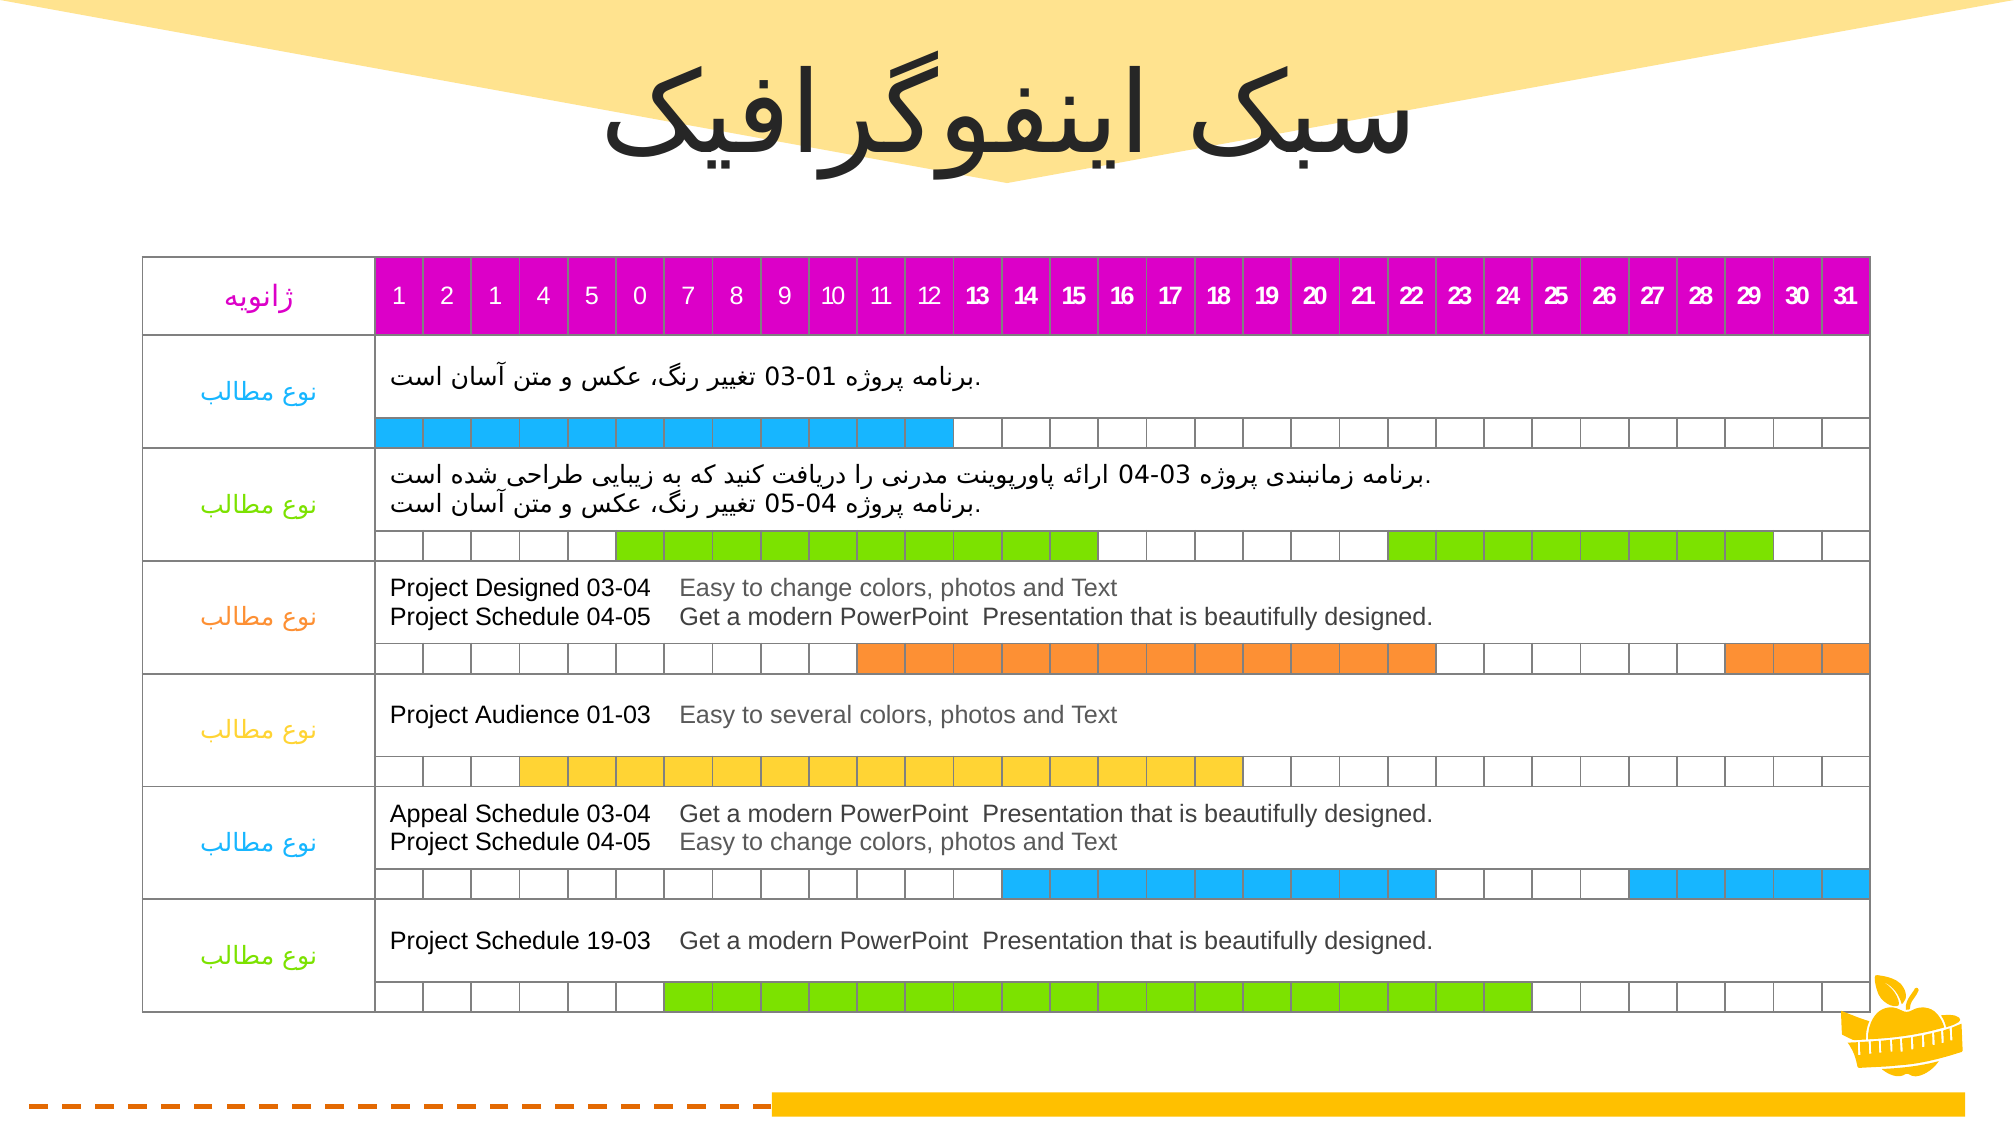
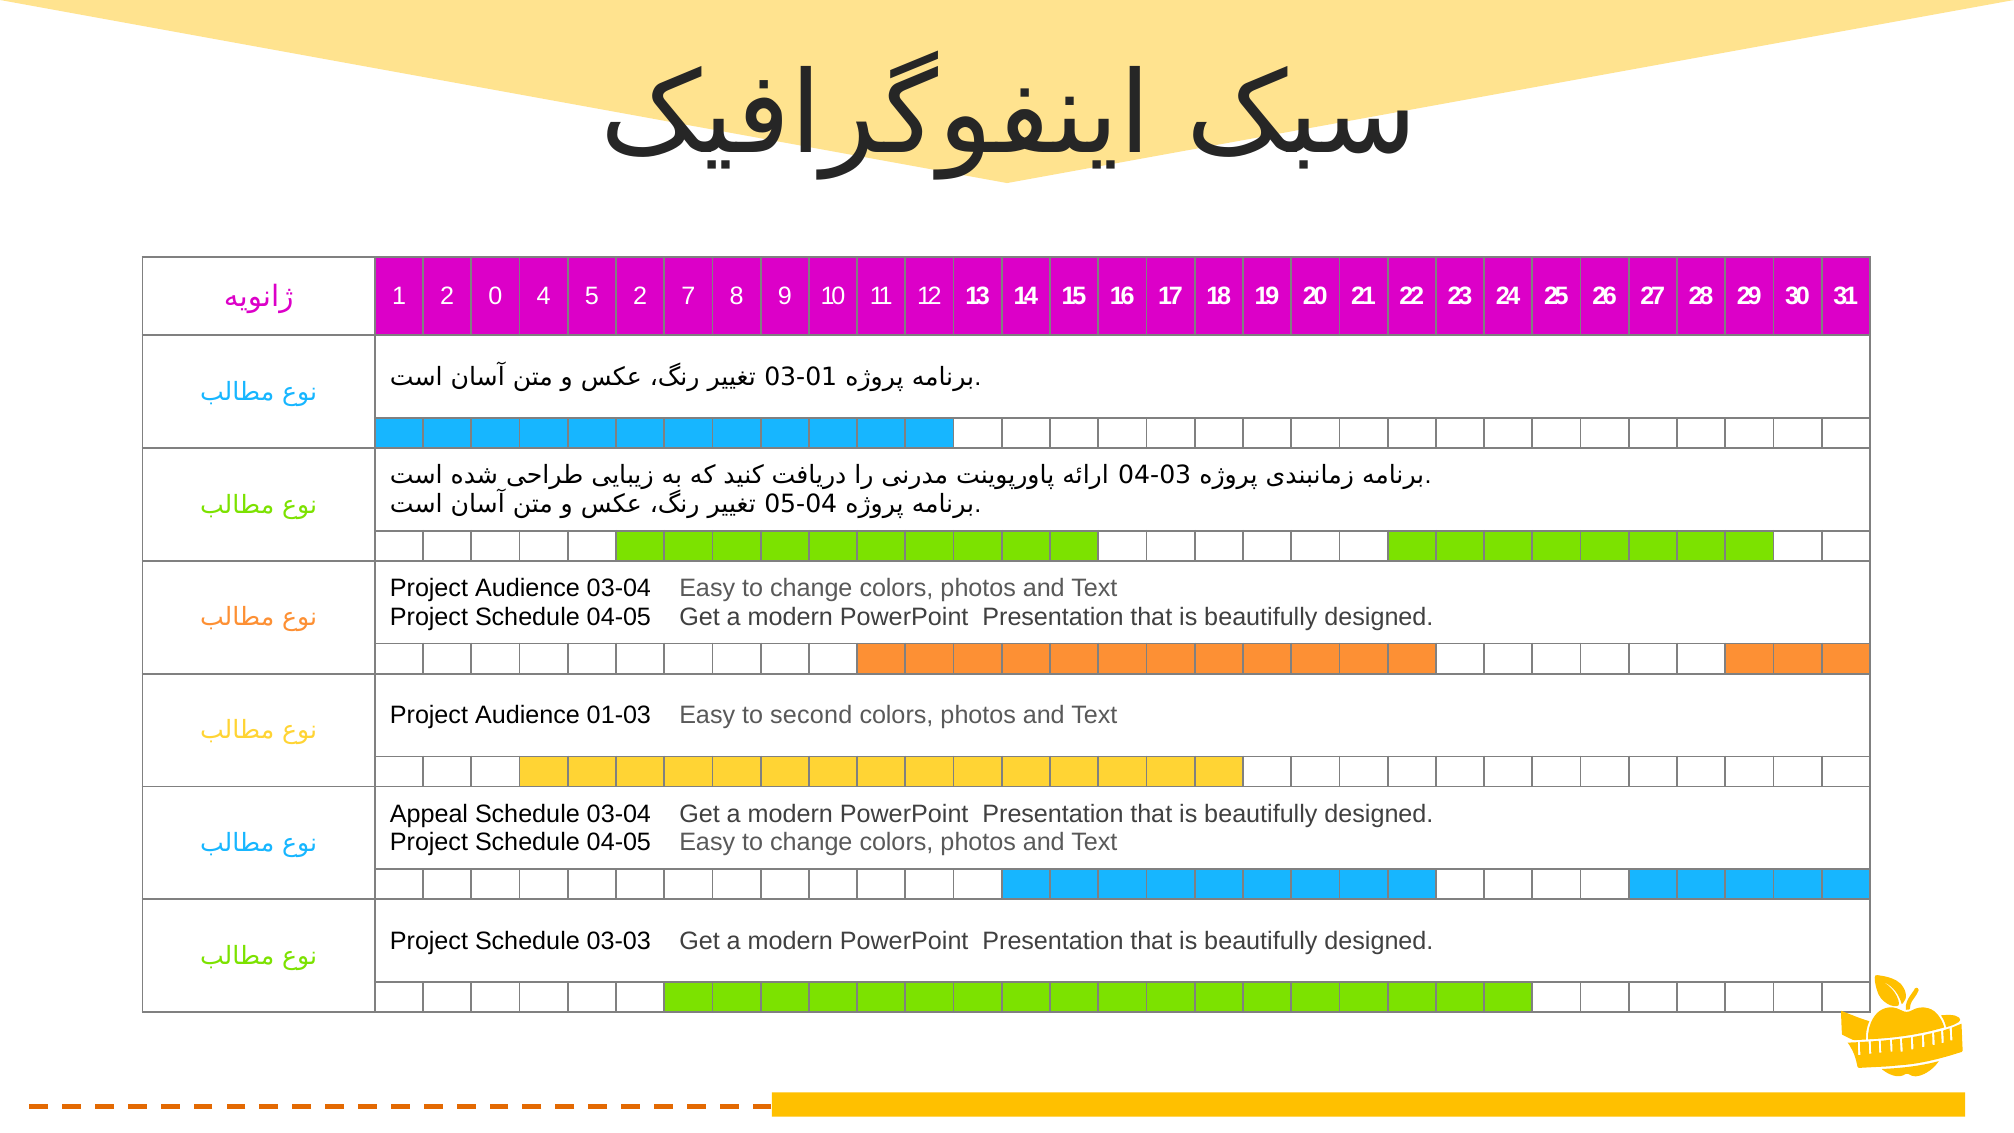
2 1: 1 -> 0
5 0: 0 -> 2
Designed at (528, 589): Designed -> Audience
several: several -> second
19-03: 19-03 -> 03-03
